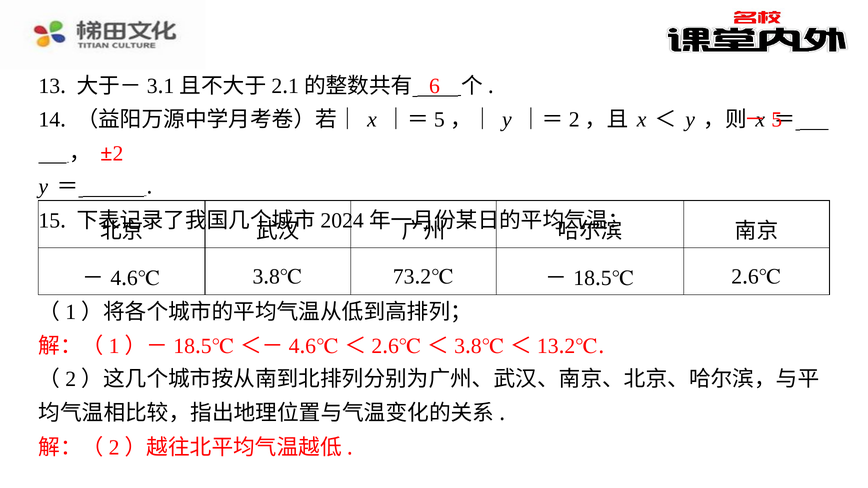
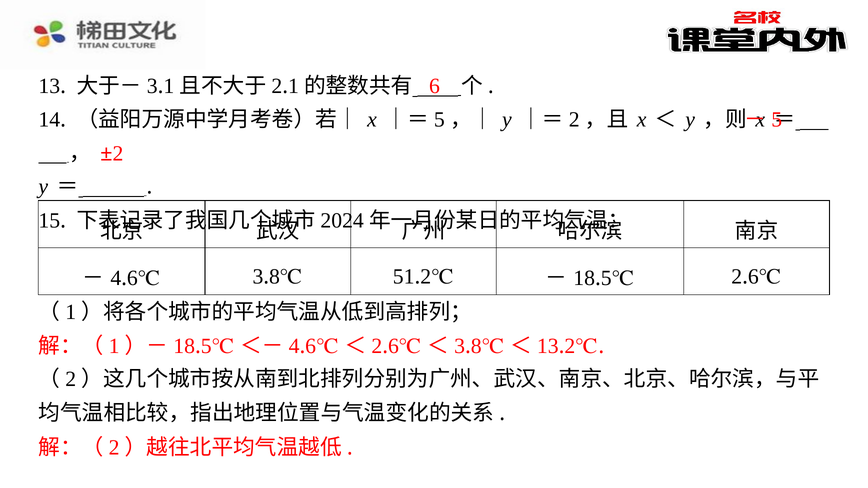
73: 73 -> 51
